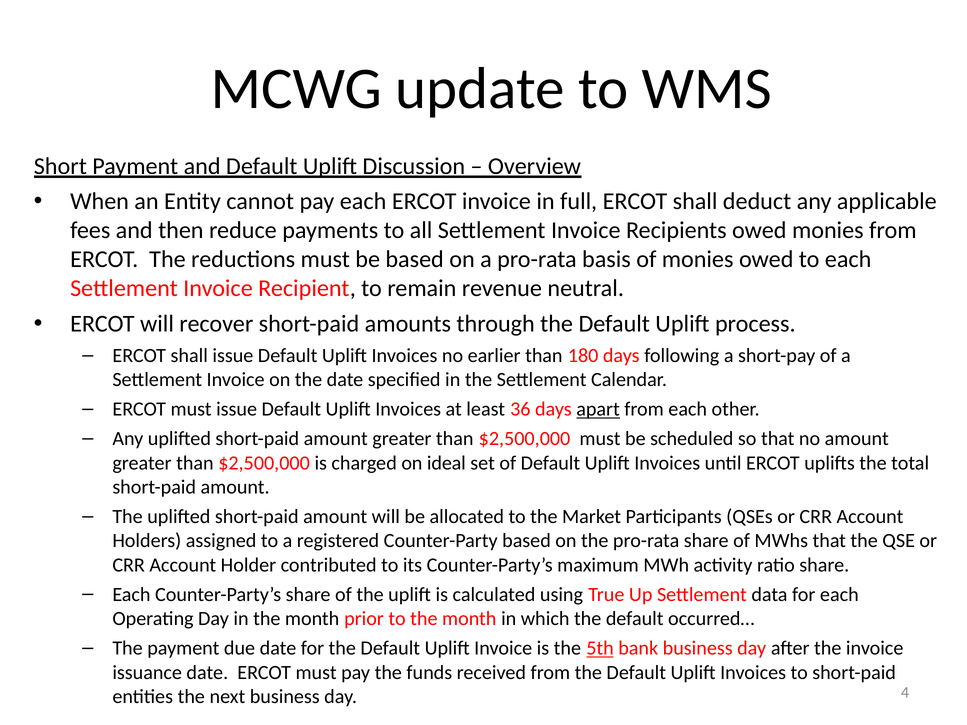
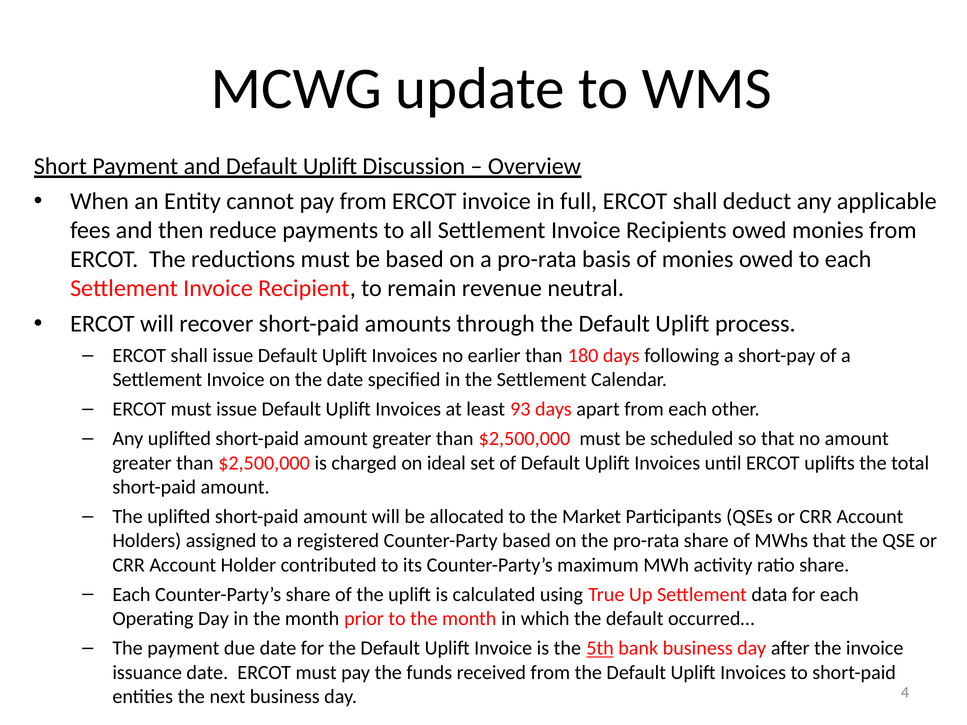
pay each: each -> from
36: 36 -> 93
apart underline: present -> none
